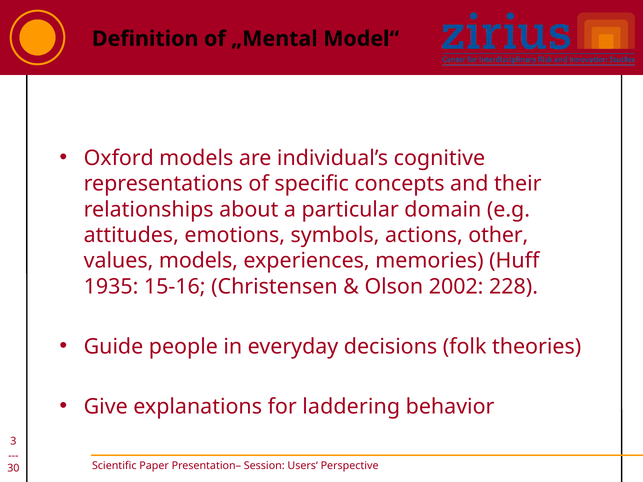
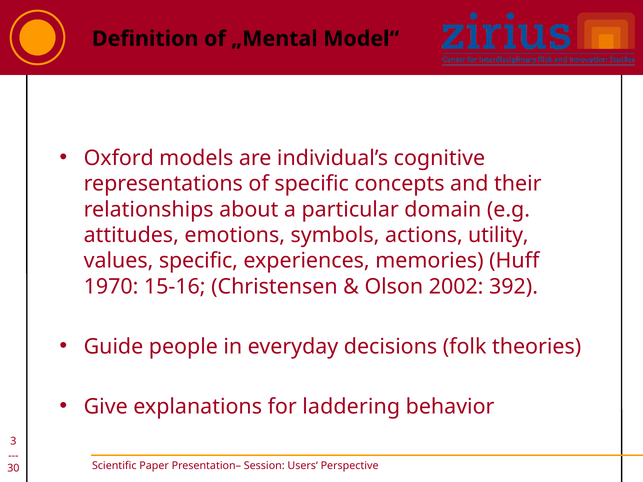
other: other -> utility
values models: models -> specific
1935: 1935 -> 1970
228: 228 -> 392
